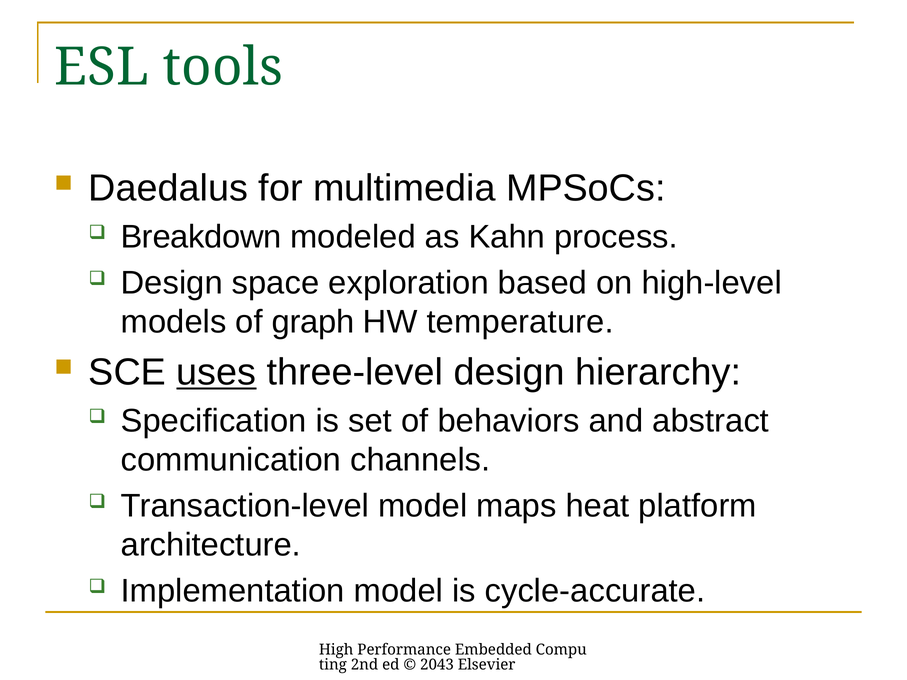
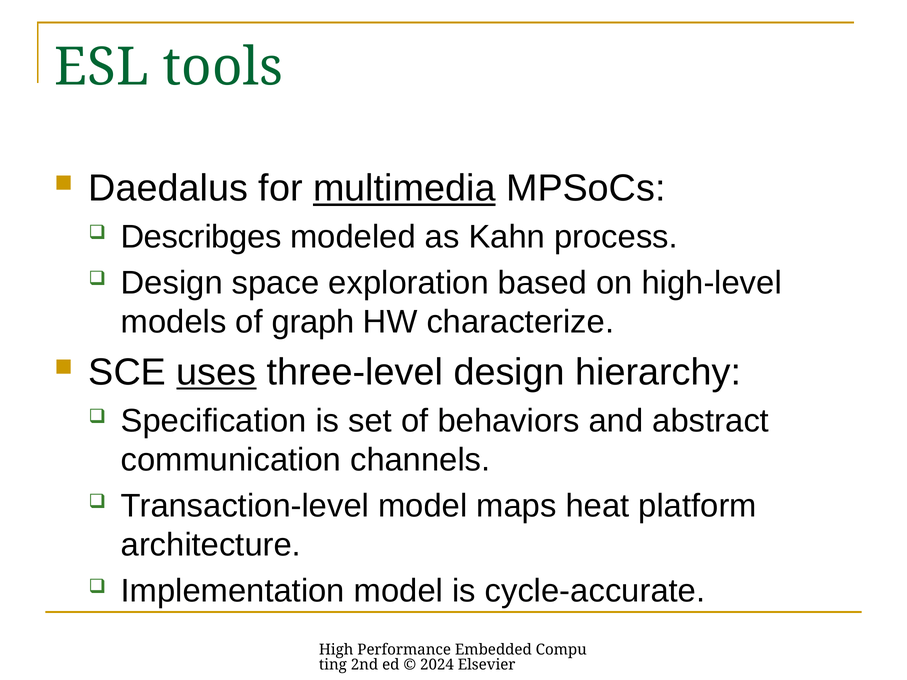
multimedia underline: none -> present
Breakdown: Breakdown -> Describges
temperature: temperature -> characterize
2043: 2043 -> 2024
